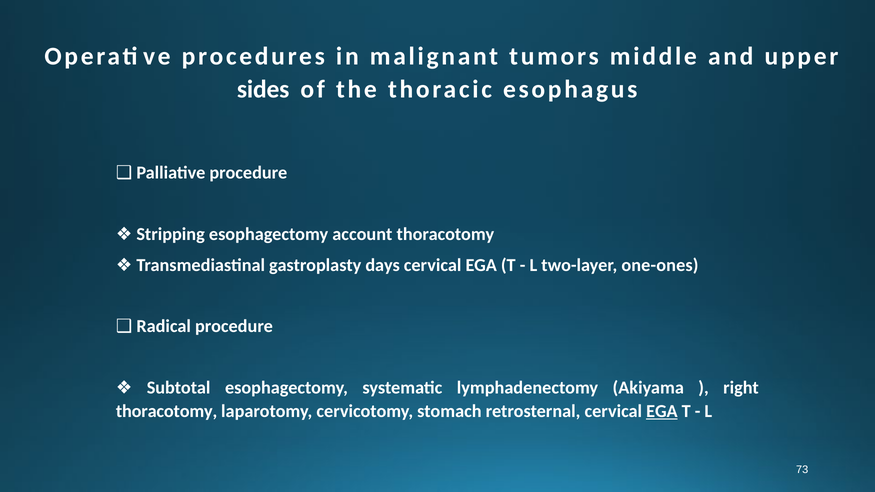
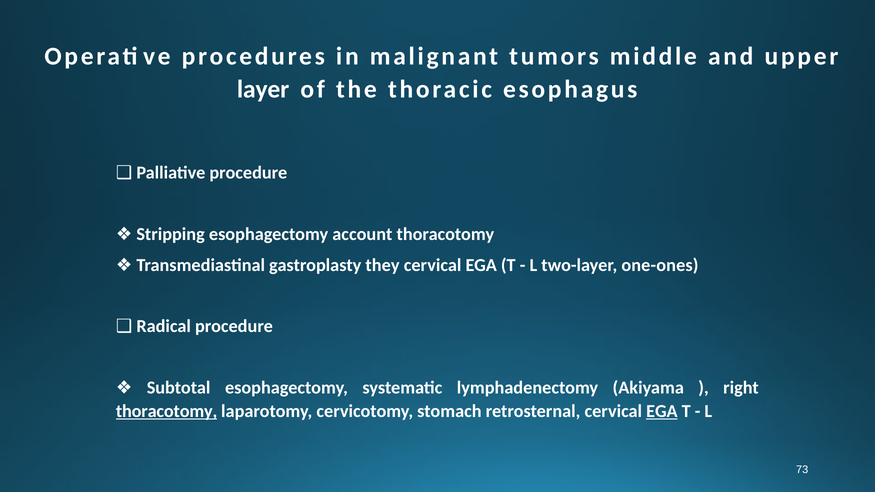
sides: sides -> layer
days: days -> they
thoracotomy at (167, 411) underline: none -> present
